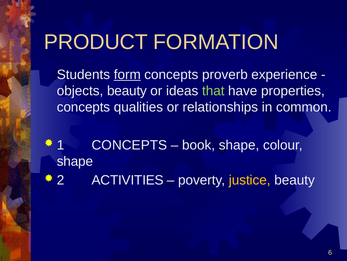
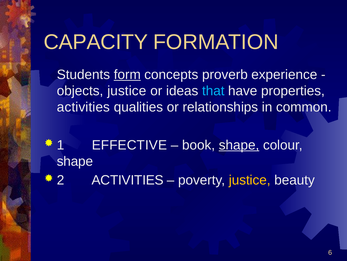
PRODUCT: PRODUCT -> CAPACITY
objects beauty: beauty -> justice
that colour: light green -> light blue
concepts at (84, 107): concepts -> activities
1 CONCEPTS: CONCEPTS -> EFFECTIVE
shape at (239, 145) underline: none -> present
